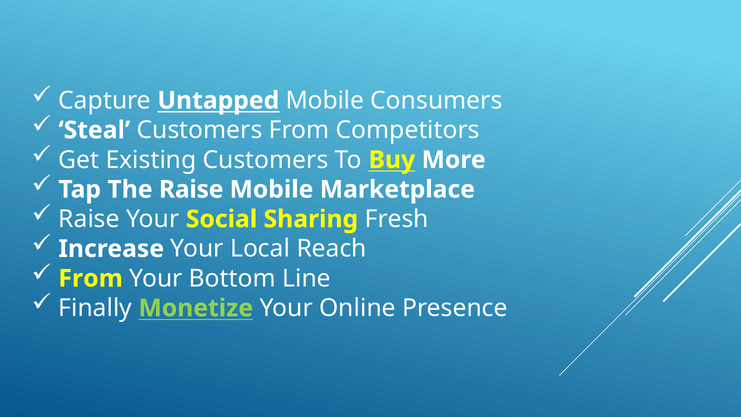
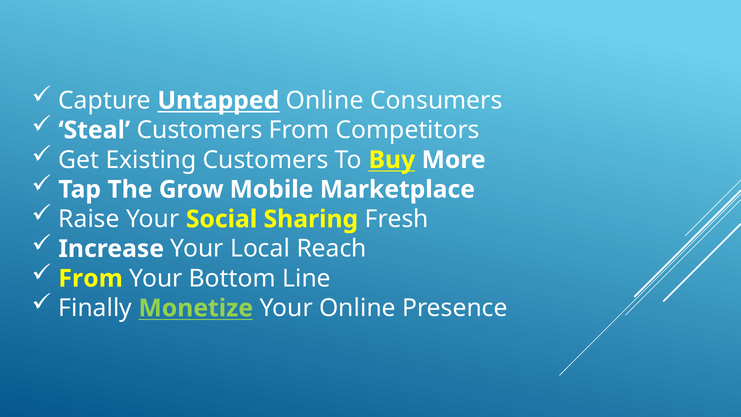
Untapped Mobile: Mobile -> Online
The Raise: Raise -> Grow
